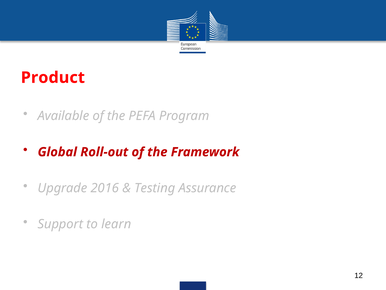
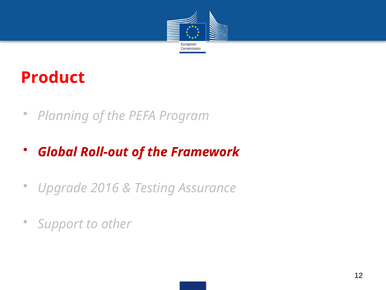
Available: Available -> Planning
learn: learn -> other
